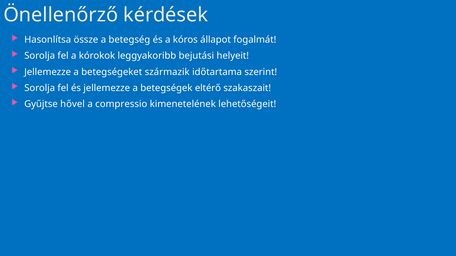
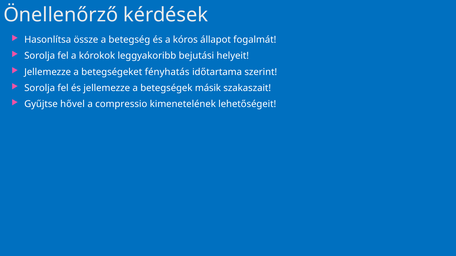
származik: származik -> fényhatás
eltérő: eltérő -> másik
